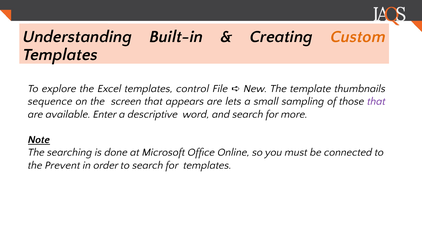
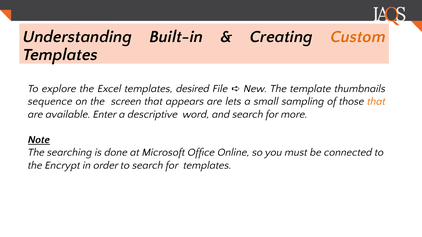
control: control -> desired
that at (376, 102) colour: purple -> orange
Prevent: Prevent -> Encrypt
